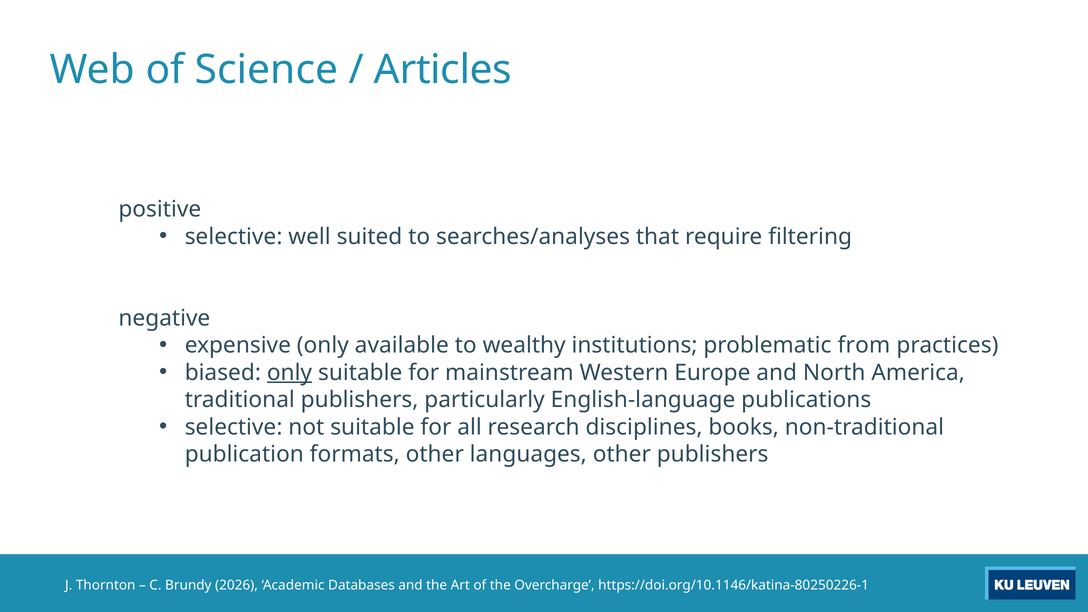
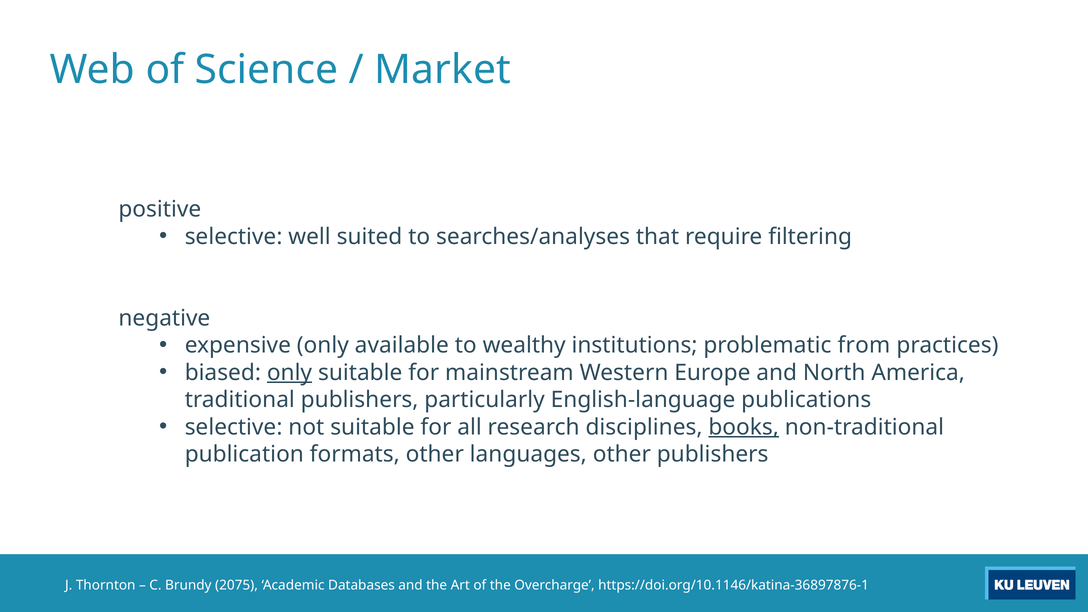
Articles: Articles -> Market
books underline: none -> present
2026: 2026 -> 2075
https://doi.org/10.1146/katina-80250226-1: https://doi.org/10.1146/katina-80250226-1 -> https://doi.org/10.1146/katina-36897876-1
